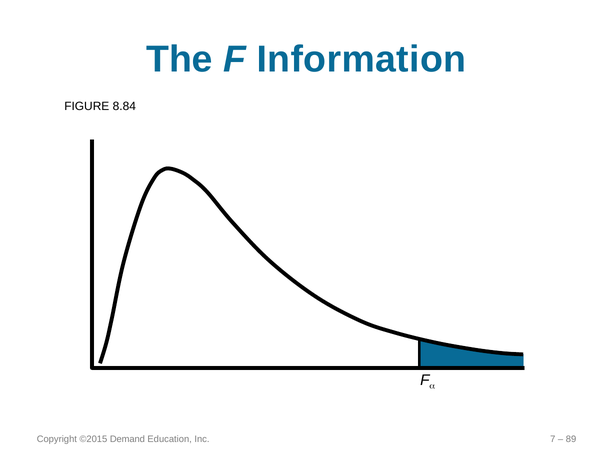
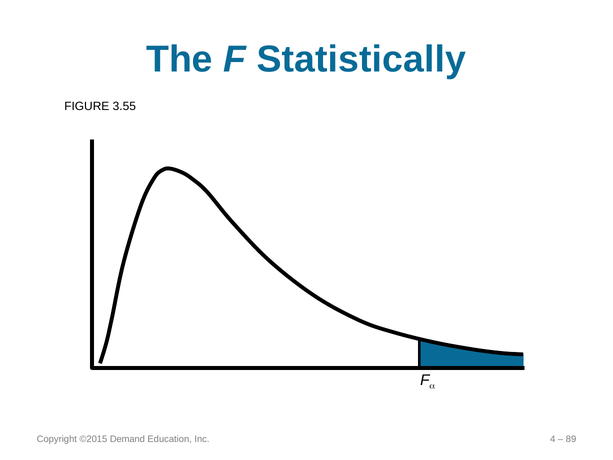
Information: Information -> Statistically
8.84: 8.84 -> 3.55
7: 7 -> 4
